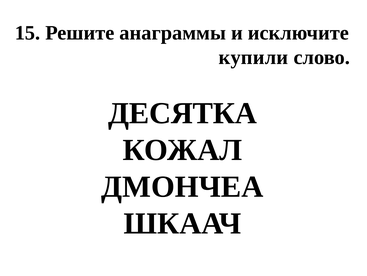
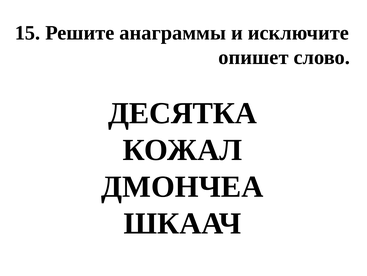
купили: купили -> опишет
